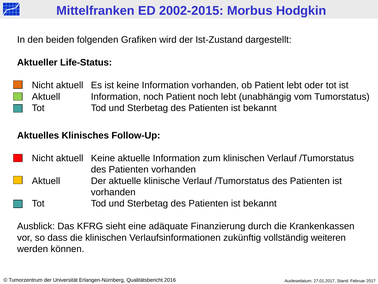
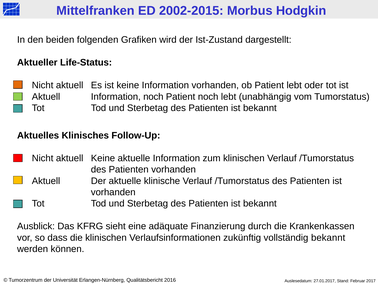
vollständig weiteren: weiteren -> bekannt
